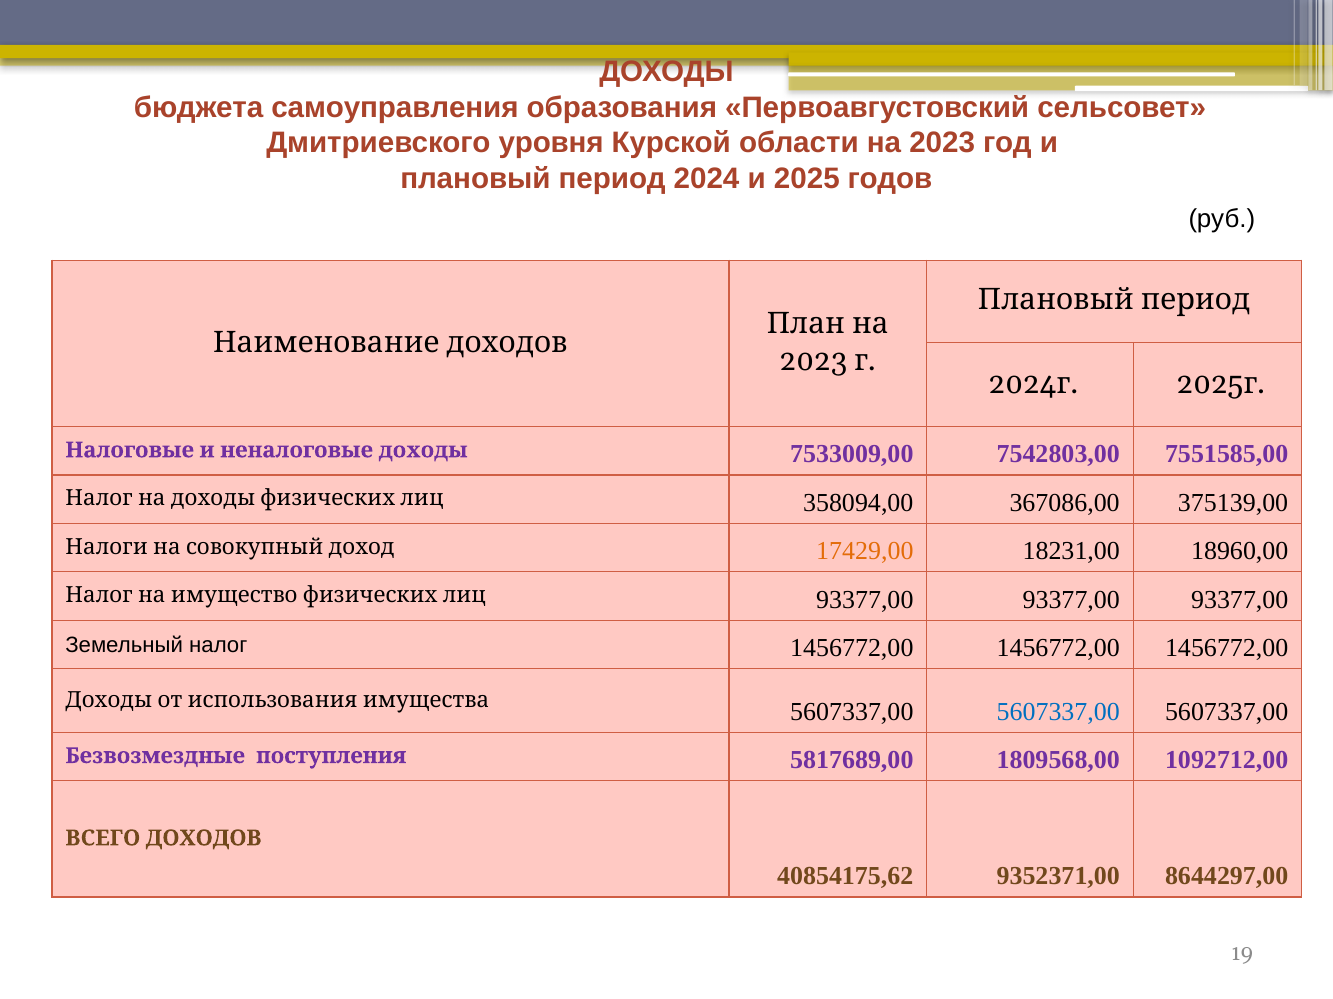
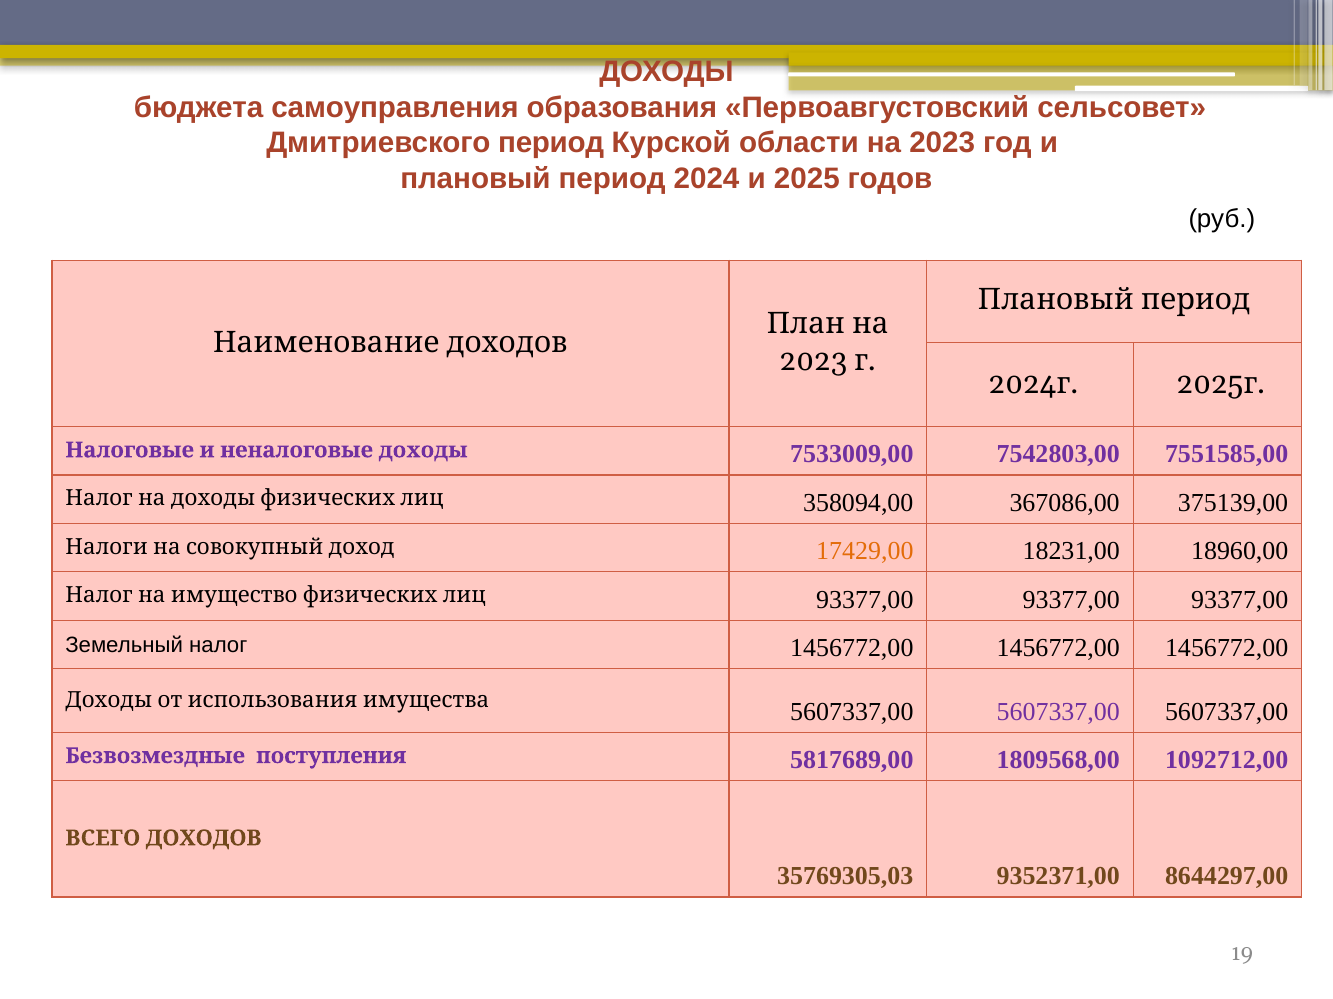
Дмитриевского уровня: уровня -> период
5607337,00 at (1058, 712) colour: blue -> purple
40854175,62: 40854175,62 -> 35769305,03
